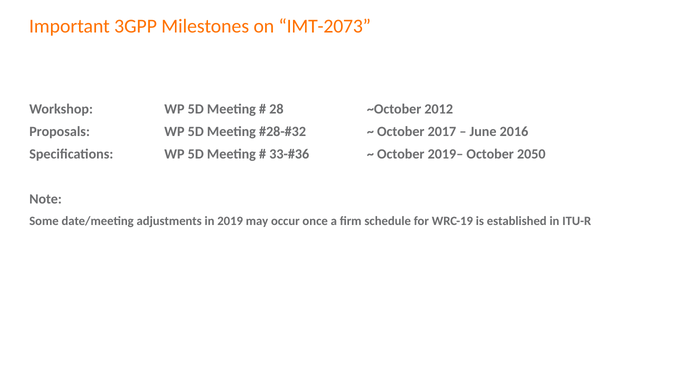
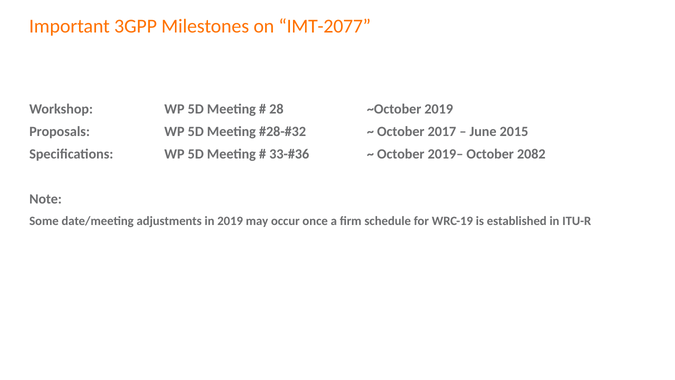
IMT-2073: IMT-2073 -> IMT-2077
~October 2012: 2012 -> 2019
2016: 2016 -> 2015
2050: 2050 -> 2082
